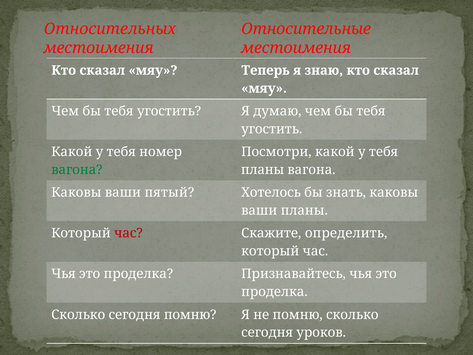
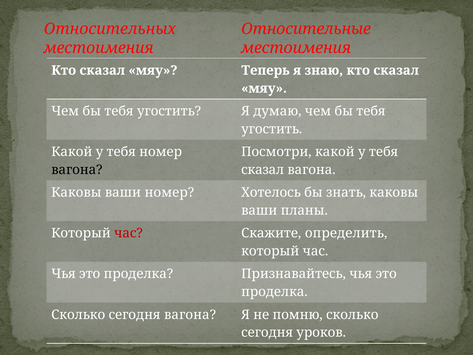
вагона at (77, 170) colour: green -> black
планы at (263, 170): планы -> сказал
ваши пятый: пятый -> номер
сегодня помню: помню -> вагона
